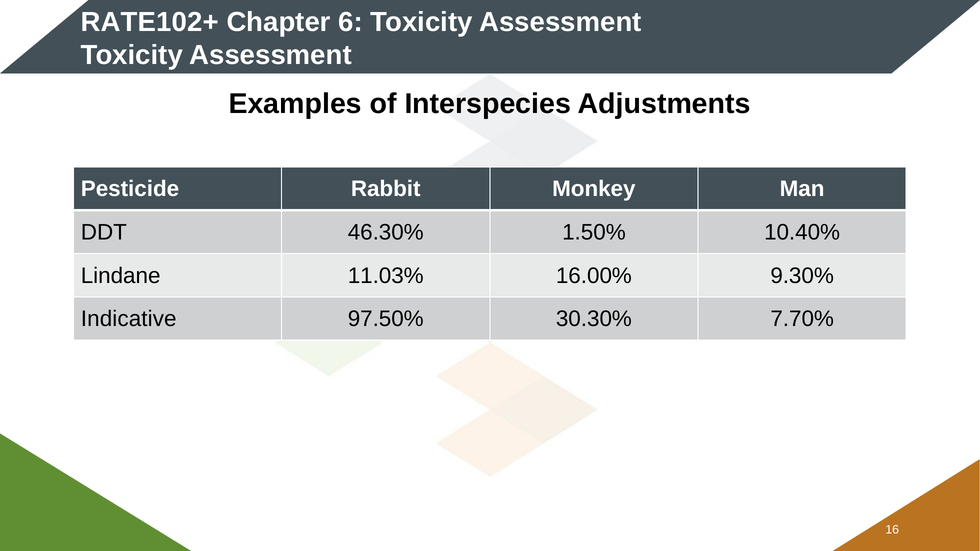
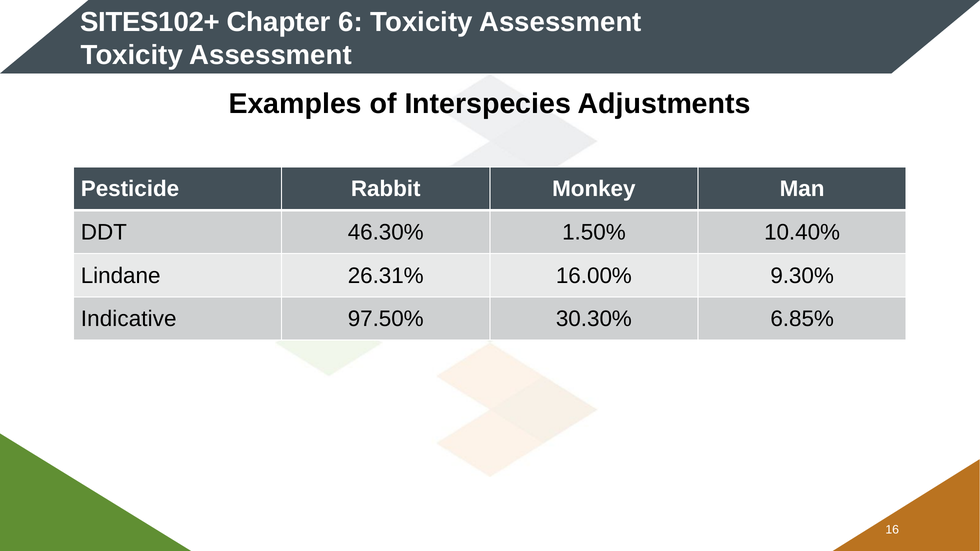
RATE102+: RATE102+ -> SITES102+
11.03%: 11.03% -> 26.31%
7.70%: 7.70% -> 6.85%
